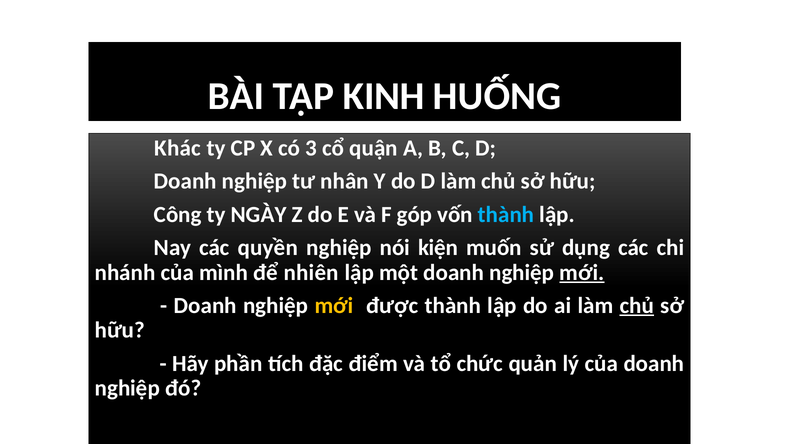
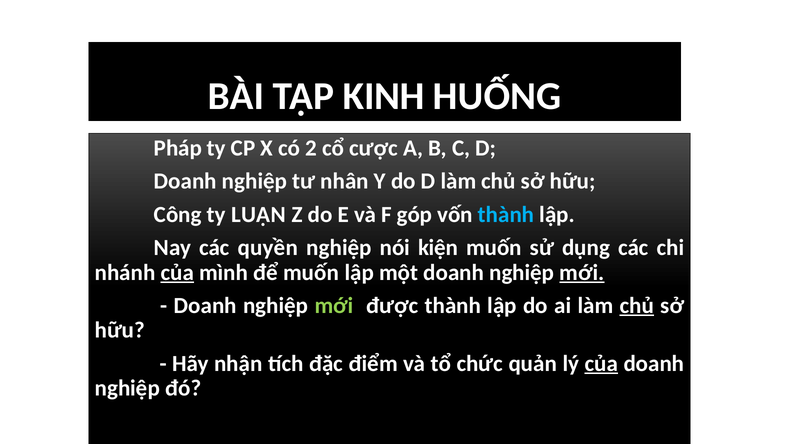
Khác: Khác -> Pháp
3: 3 -> 2
quận: quận -> cược
NGÀY: NGÀY -> LUẬN
của at (177, 272) underline: none -> present
để nhiên: nhiên -> muốn
mới at (334, 305) colour: yellow -> light green
phần: phần -> nhận
của at (601, 363) underline: none -> present
